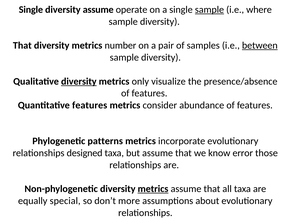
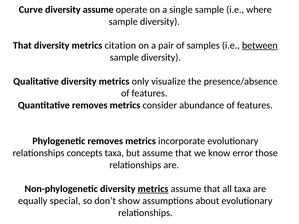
Single at (31, 10): Single -> Curve
sample at (209, 10) underline: present -> none
number: number -> citation
diversity at (79, 81) underline: present -> none
Quantitative features: features -> removes
Phylogenetic patterns: patterns -> removes
designed: designed -> concepts
more: more -> show
